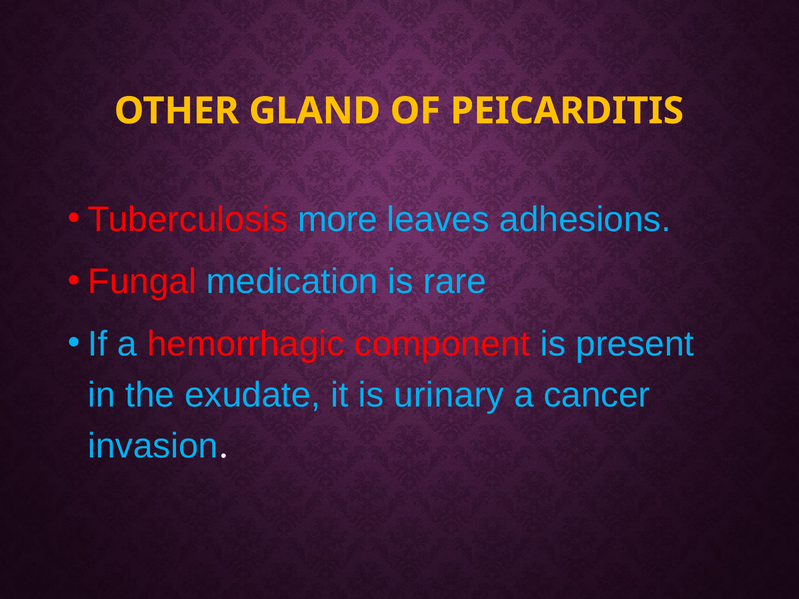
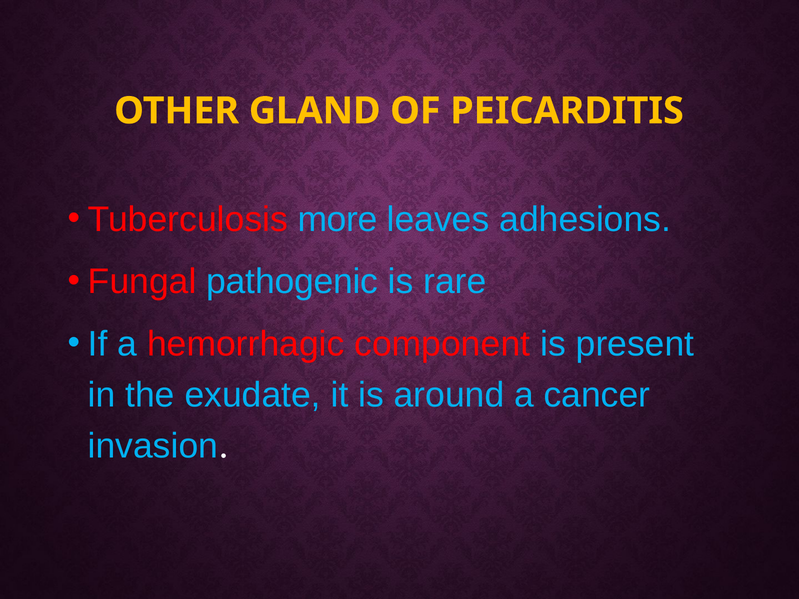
medication: medication -> pathogenic
urinary: urinary -> around
